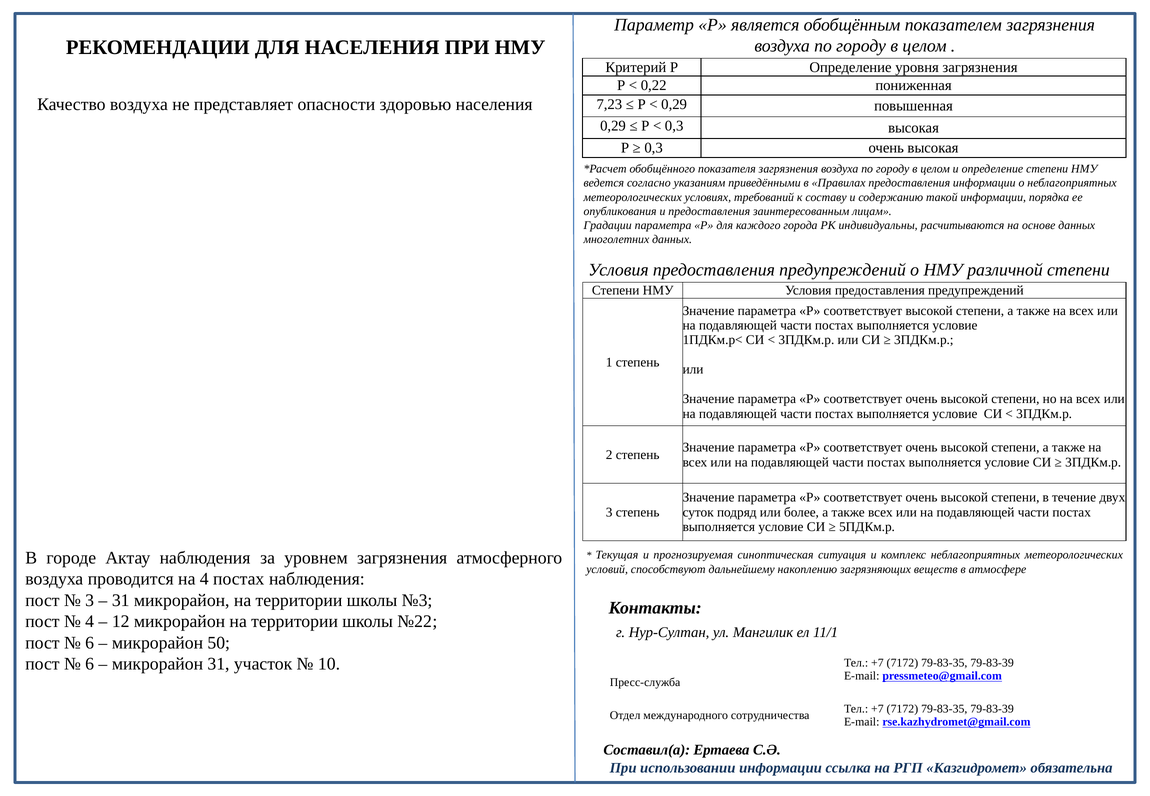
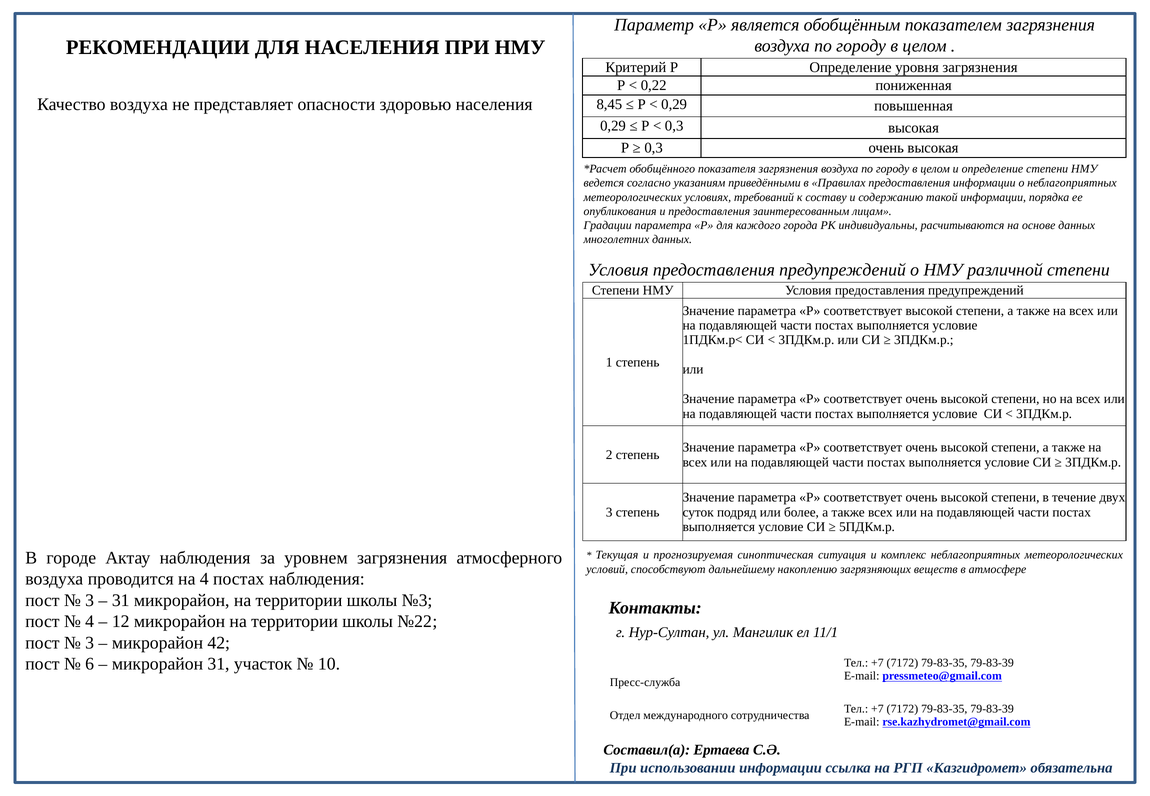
7,23: 7,23 -> 8,45
6 at (90, 643): 6 -> 3
50: 50 -> 42
